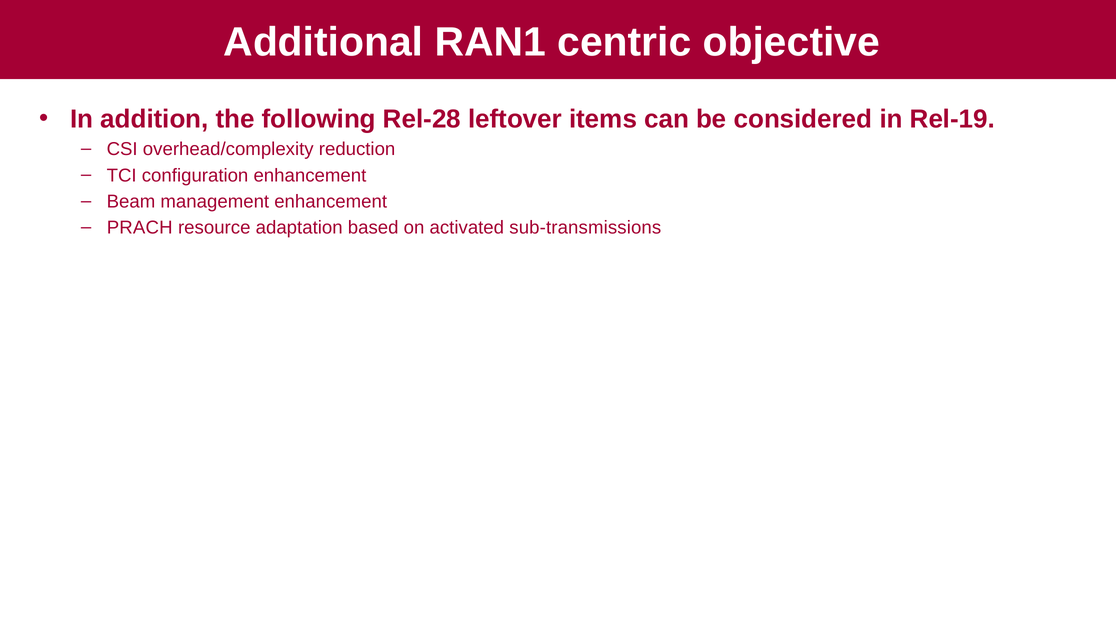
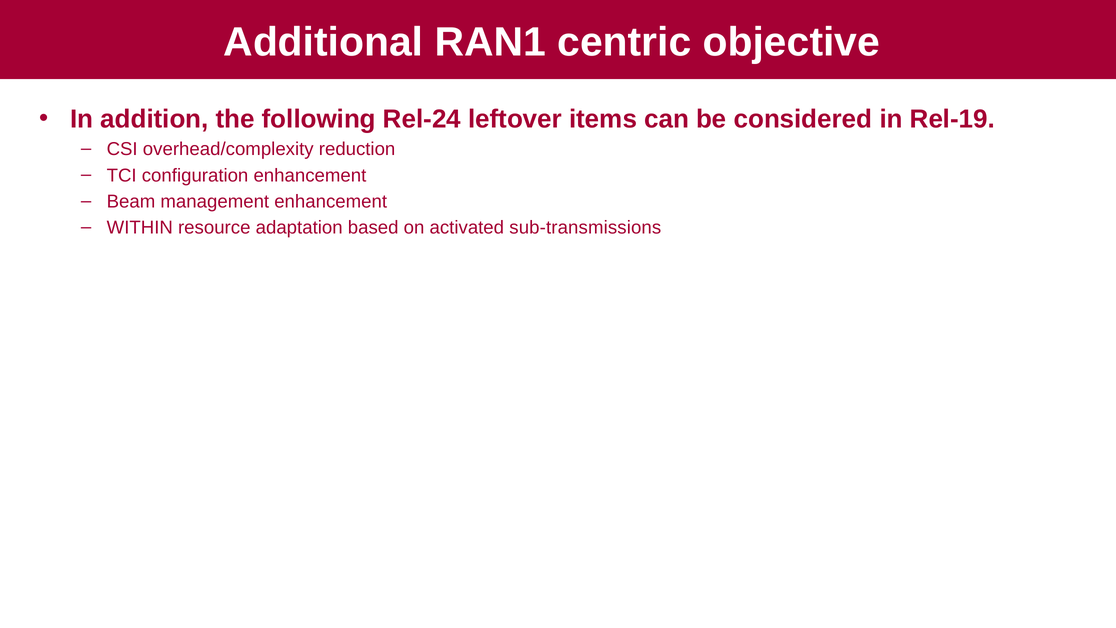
Rel-28: Rel-28 -> Rel-24
PRACH: PRACH -> WITHIN
